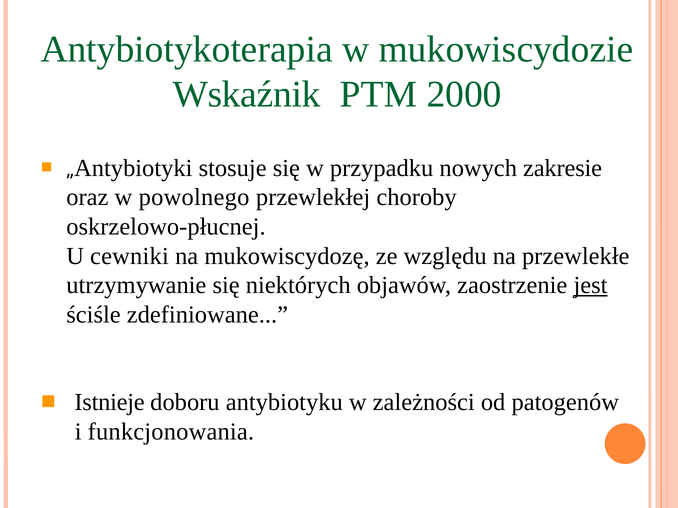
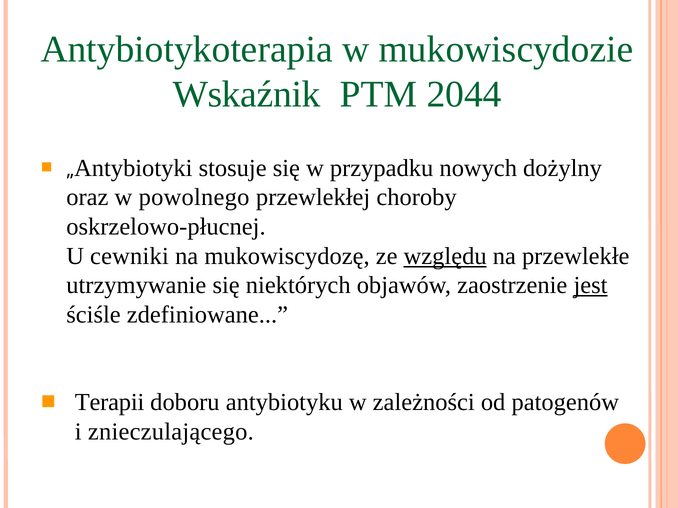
2000: 2000 -> 2044
zakresie: zakresie -> dożylny
względu underline: none -> present
Istnieje: Istnieje -> Terapii
funkcjonowania: funkcjonowania -> znieczulającego
